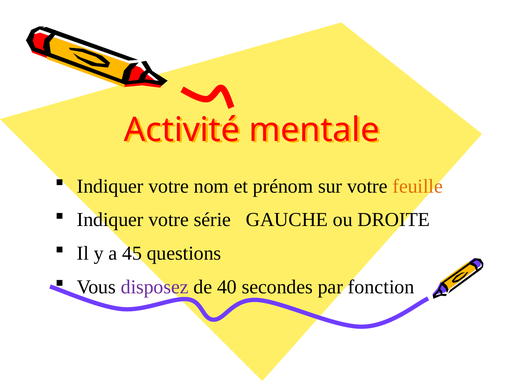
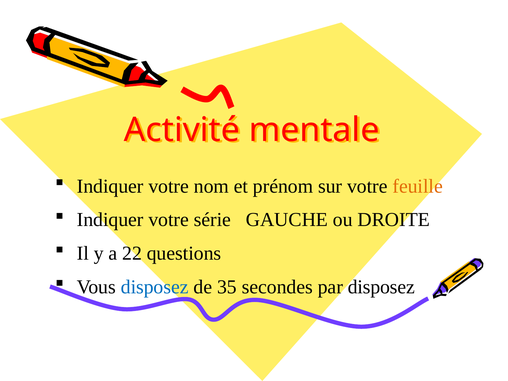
45: 45 -> 22
disposez at (155, 287) colour: purple -> blue
40: 40 -> 35
par fonction: fonction -> disposez
